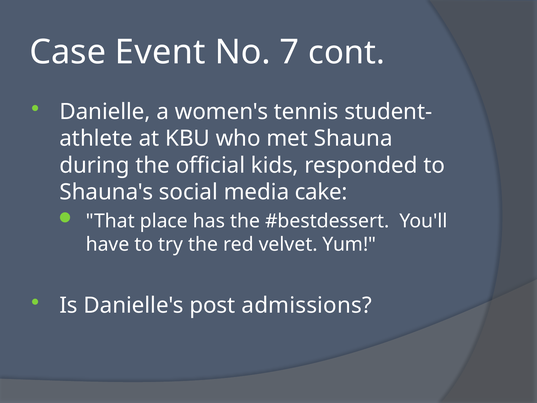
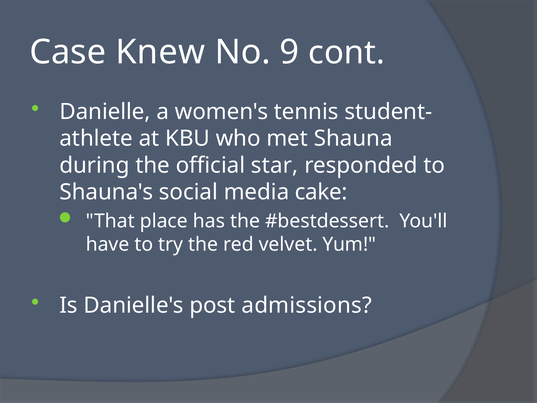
Event: Event -> Knew
7: 7 -> 9
kids: kids -> star
